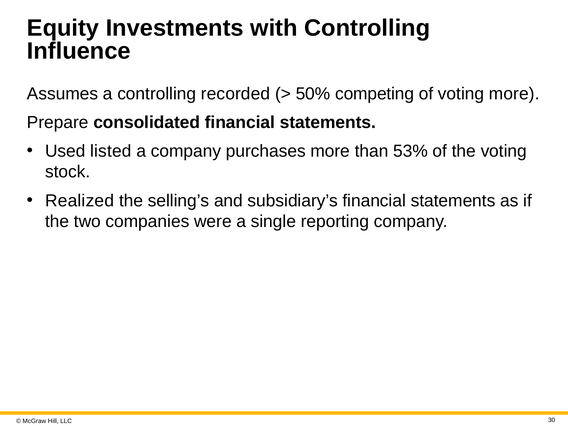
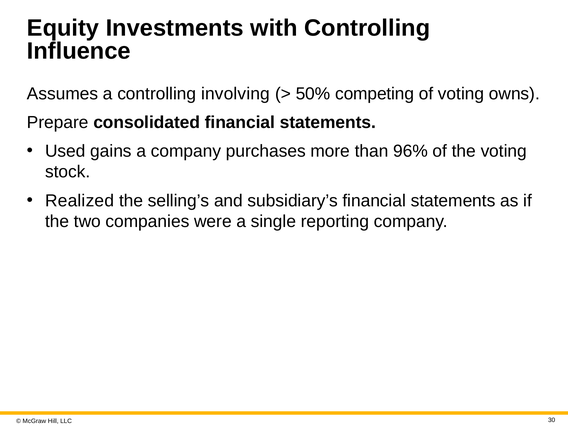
recorded: recorded -> involving
voting more: more -> owns
listed: listed -> gains
53%: 53% -> 96%
